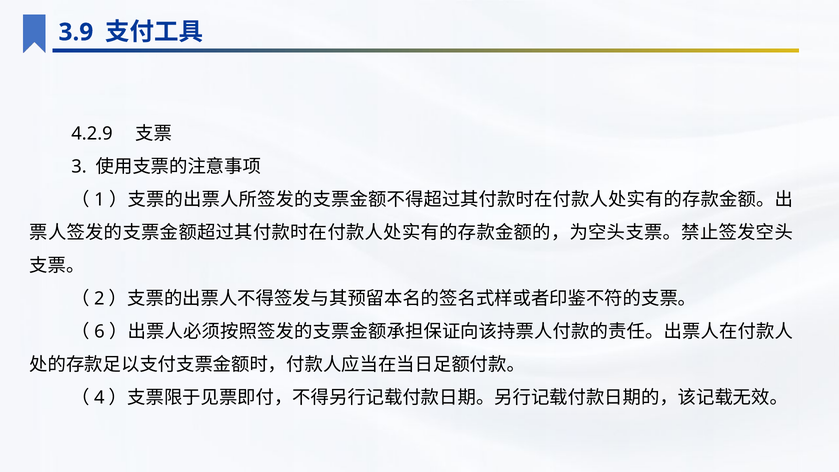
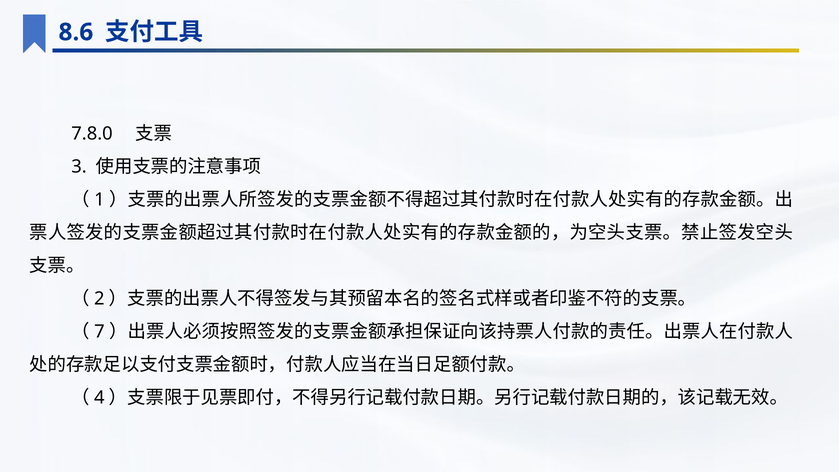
3.9: 3.9 -> 8.6
4.2.9: 4.2.9 -> 7.8.0
6: 6 -> 7
